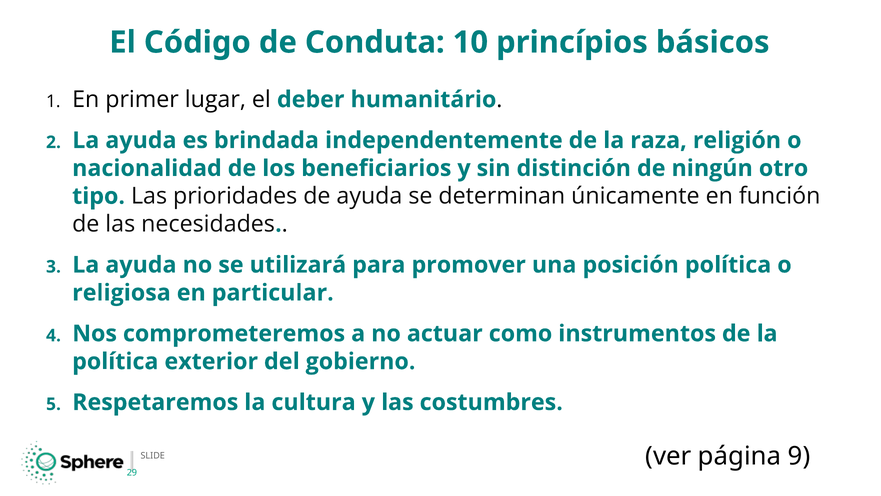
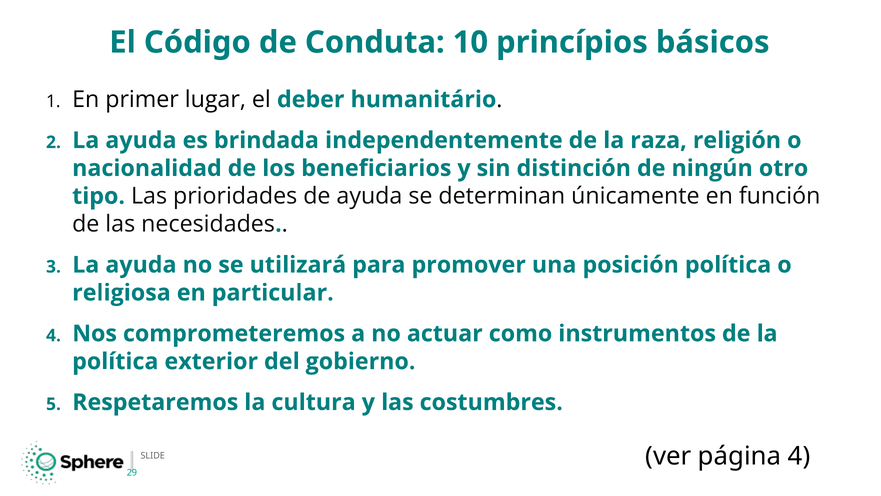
página 9: 9 -> 4
